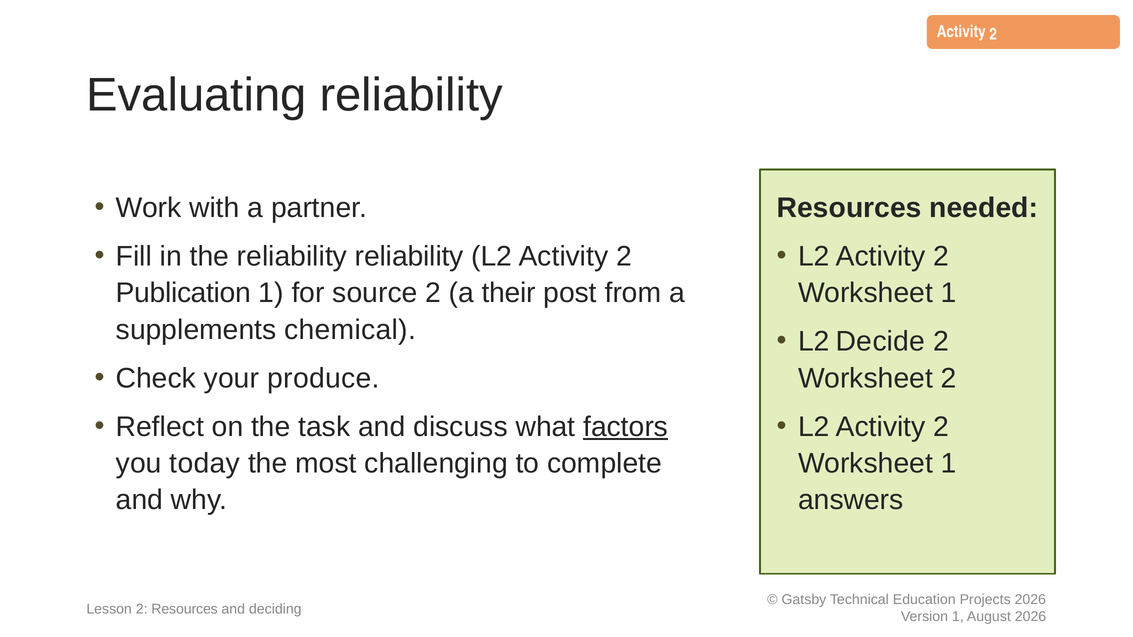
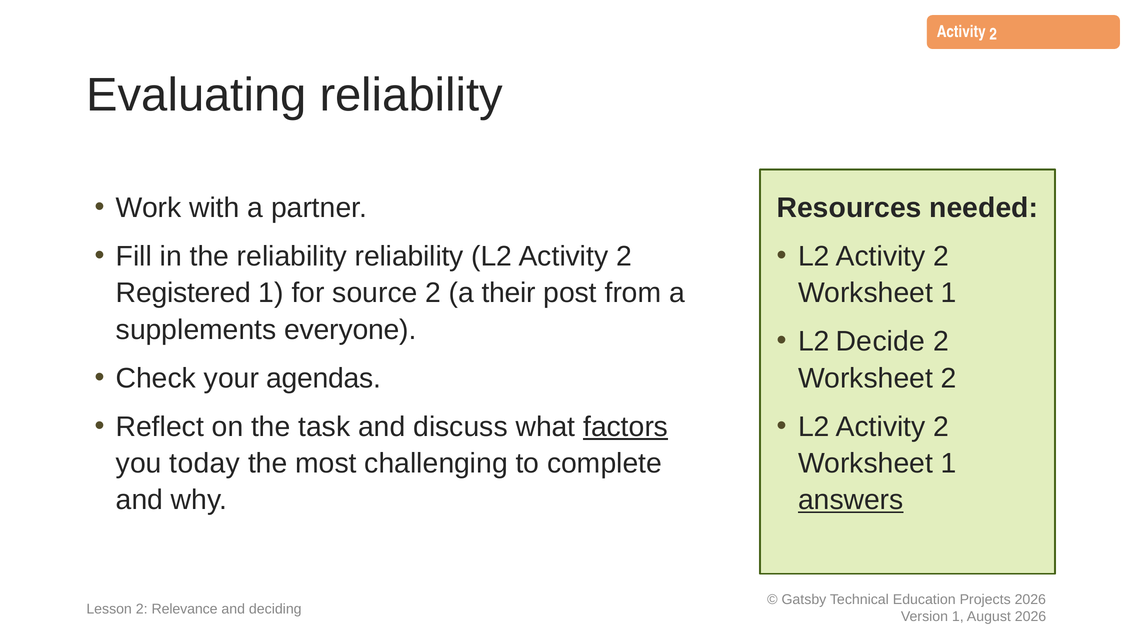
Publication: Publication -> Registered
chemical: chemical -> everyone
produce: produce -> agendas
answers underline: none -> present
2 Resources: Resources -> Relevance
